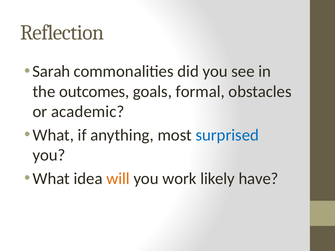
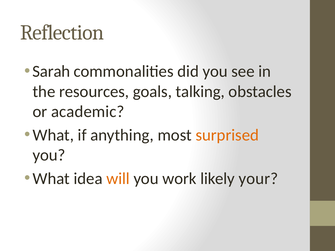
outcomes: outcomes -> resources
formal: formal -> talking
surprised colour: blue -> orange
have: have -> your
